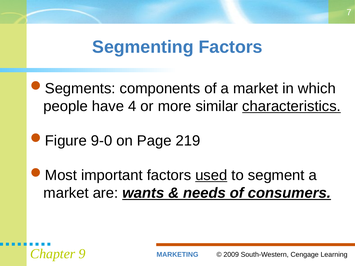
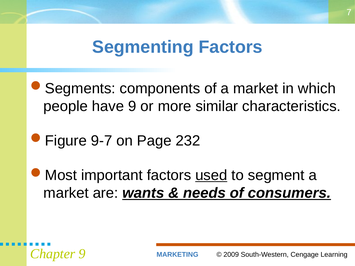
have 4: 4 -> 9
characteristics underline: present -> none
9-0: 9-0 -> 9-7
219: 219 -> 232
